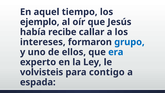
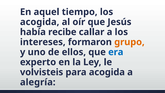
ejemplo at (40, 22): ejemplo -> acogida
grupo colour: blue -> orange
para contigo: contigo -> acogida
espada: espada -> alegría
